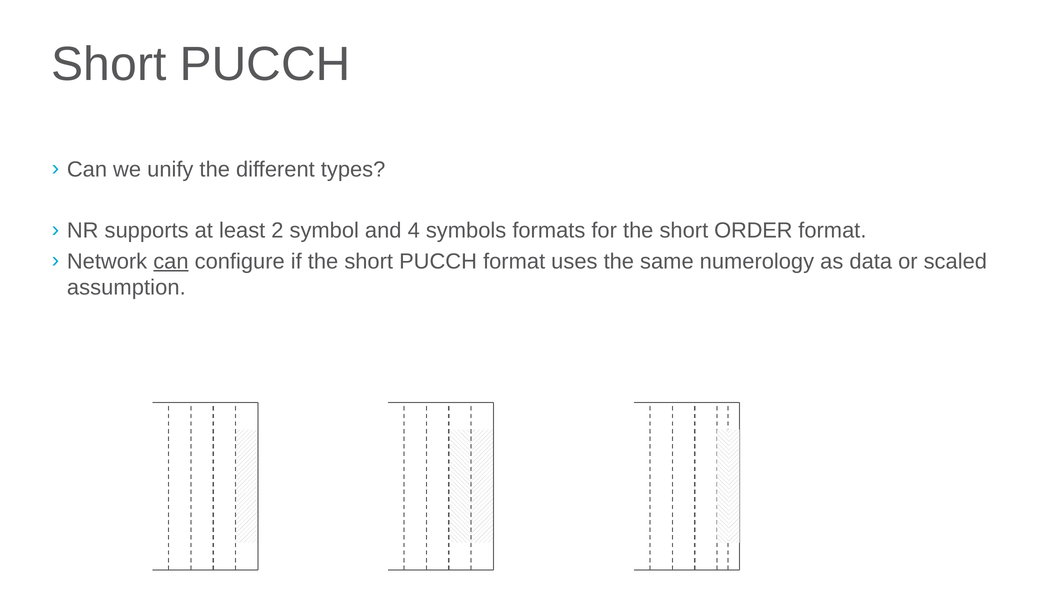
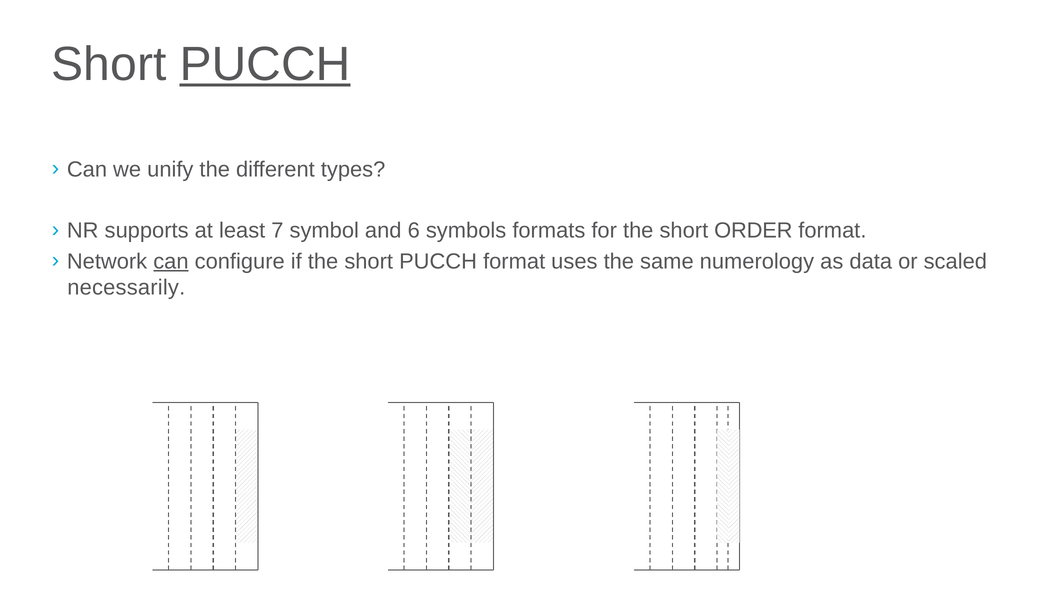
PUCCH at (265, 64) underline: none -> present
2: 2 -> 7
4: 4 -> 6
assumption: assumption -> necessarily
